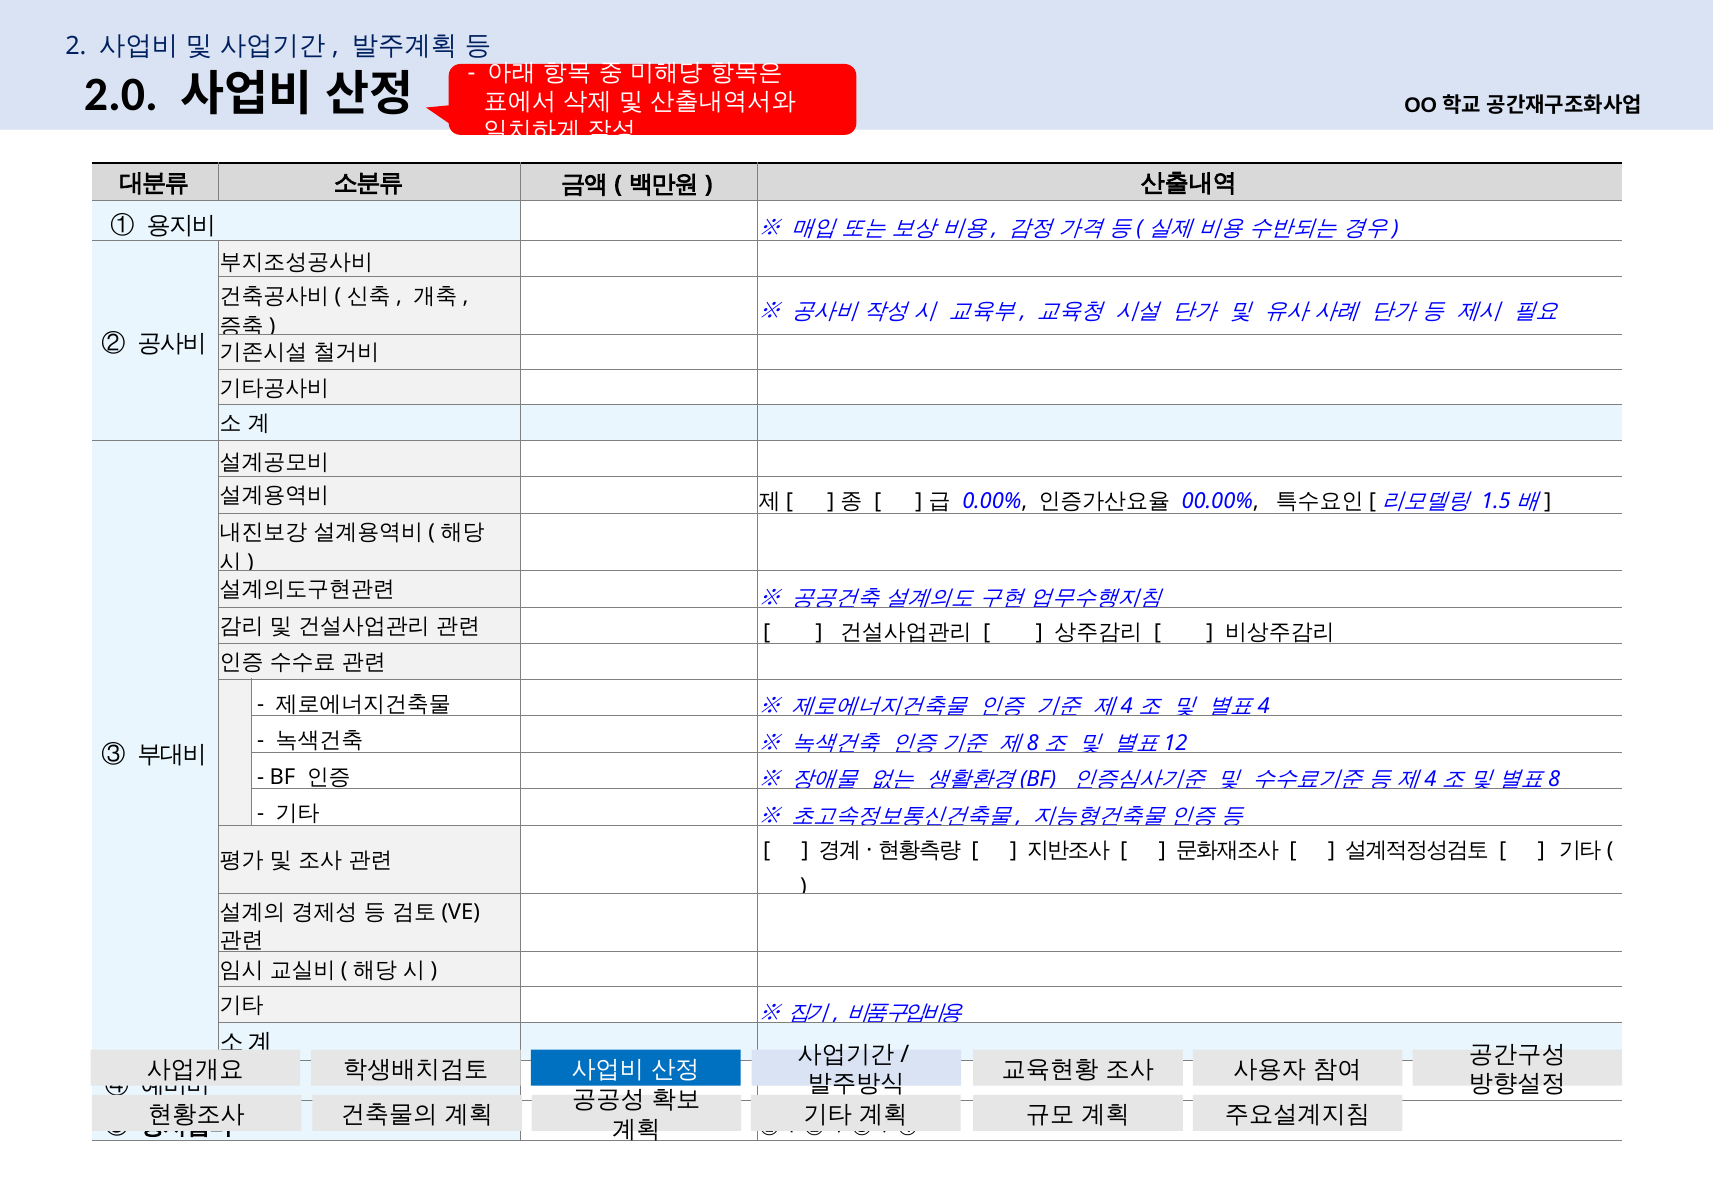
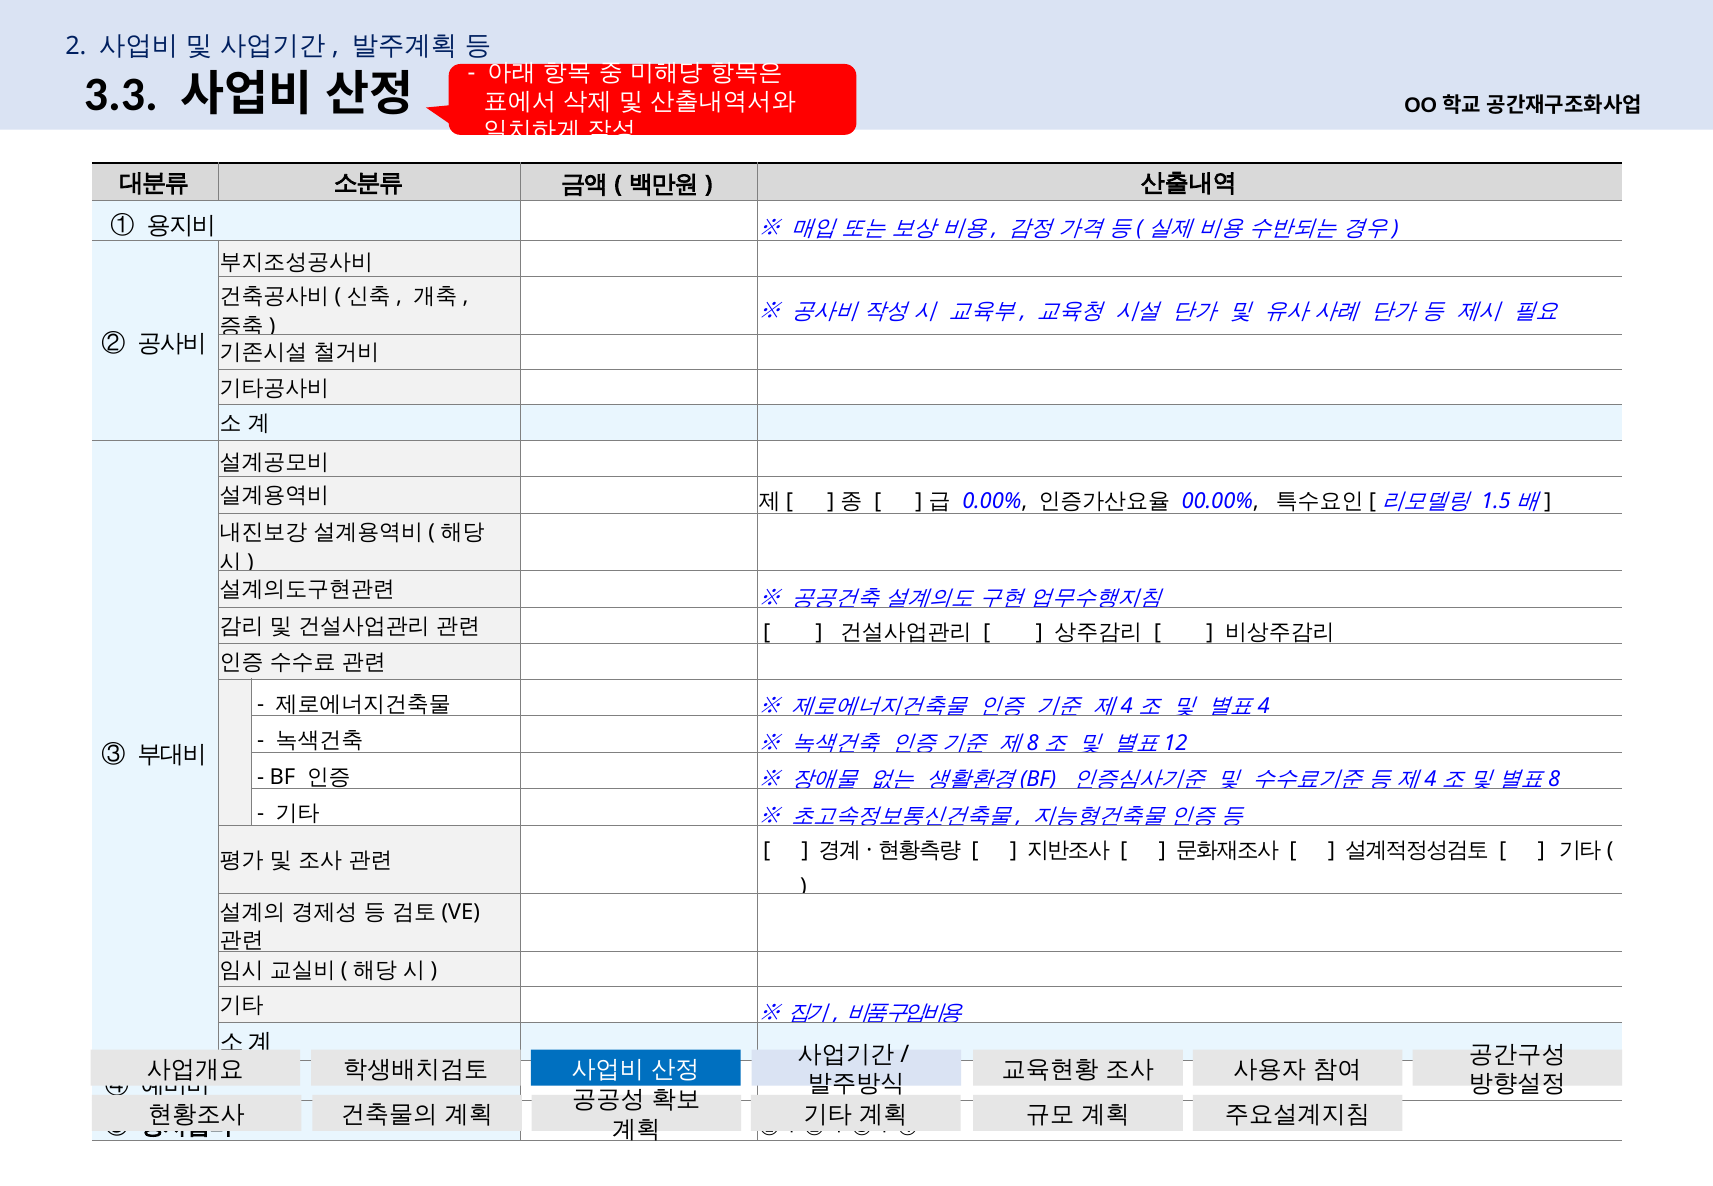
2.0: 2.0 -> 3.3
